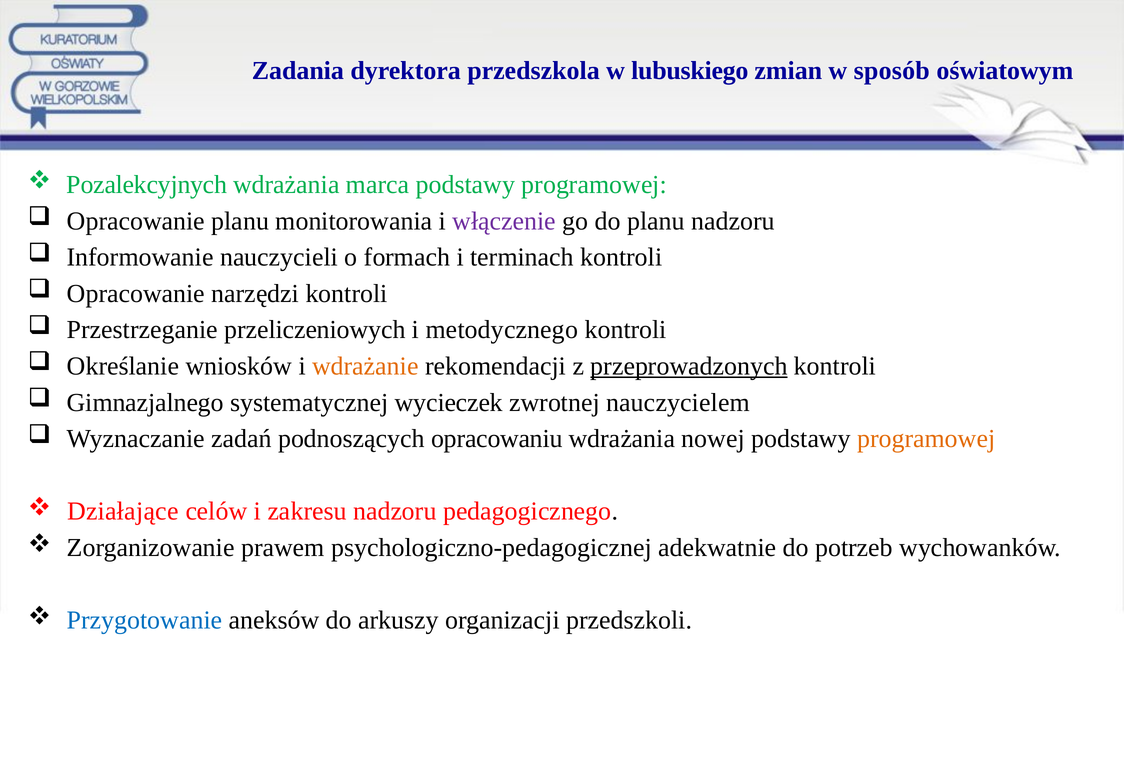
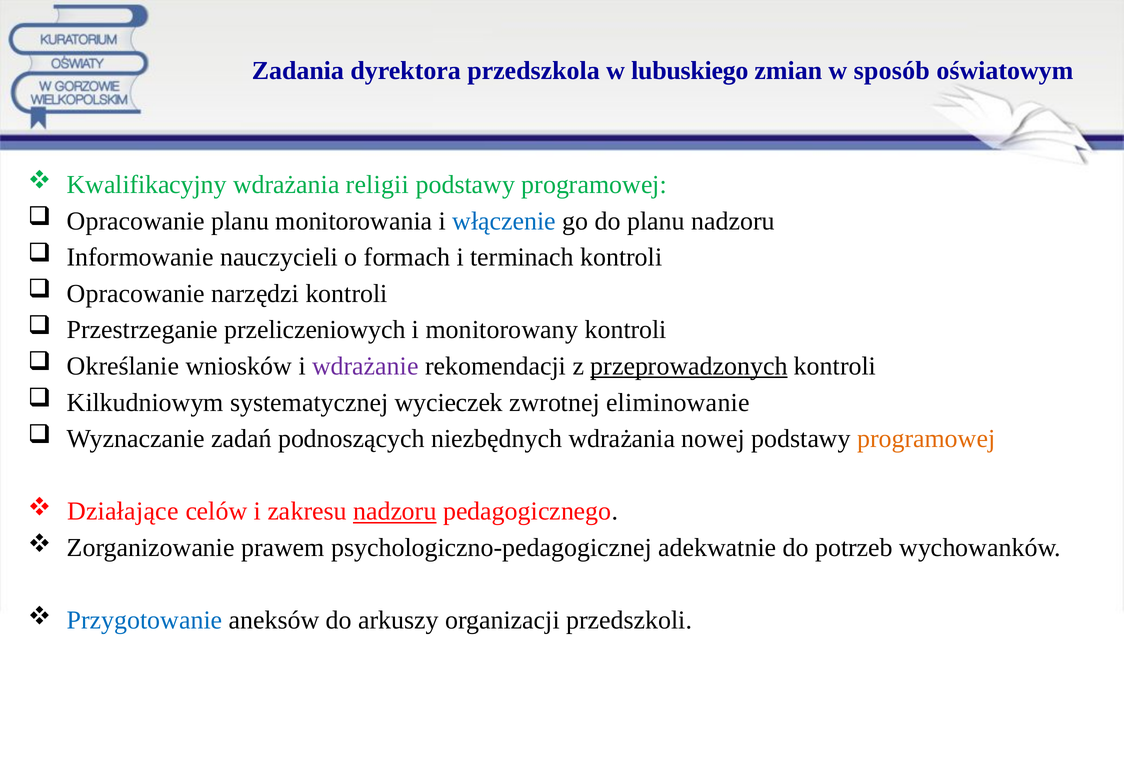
Pozalekcyjnych: Pozalekcyjnych -> Kwalifikacyjny
marca: marca -> religii
włączenie colour: purple -> blue
metodycznego: metodycznego -> monitorowany
wdrażanie colour: orange -> purple
Gimnazjalnego: Gimnazjalnego -> Kilkudniowym
nauczycielem: nauczycielem -> eliminowanie
opracowaniu: opracowaniu -> niezbędnych
nadzoru at (395, 512) underline: none -> present
